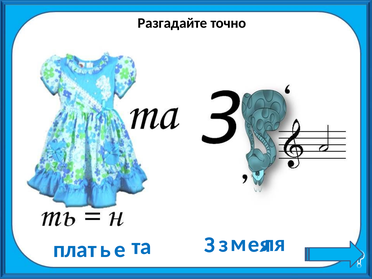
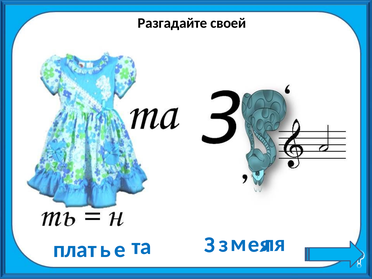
точно: точно -> своей
